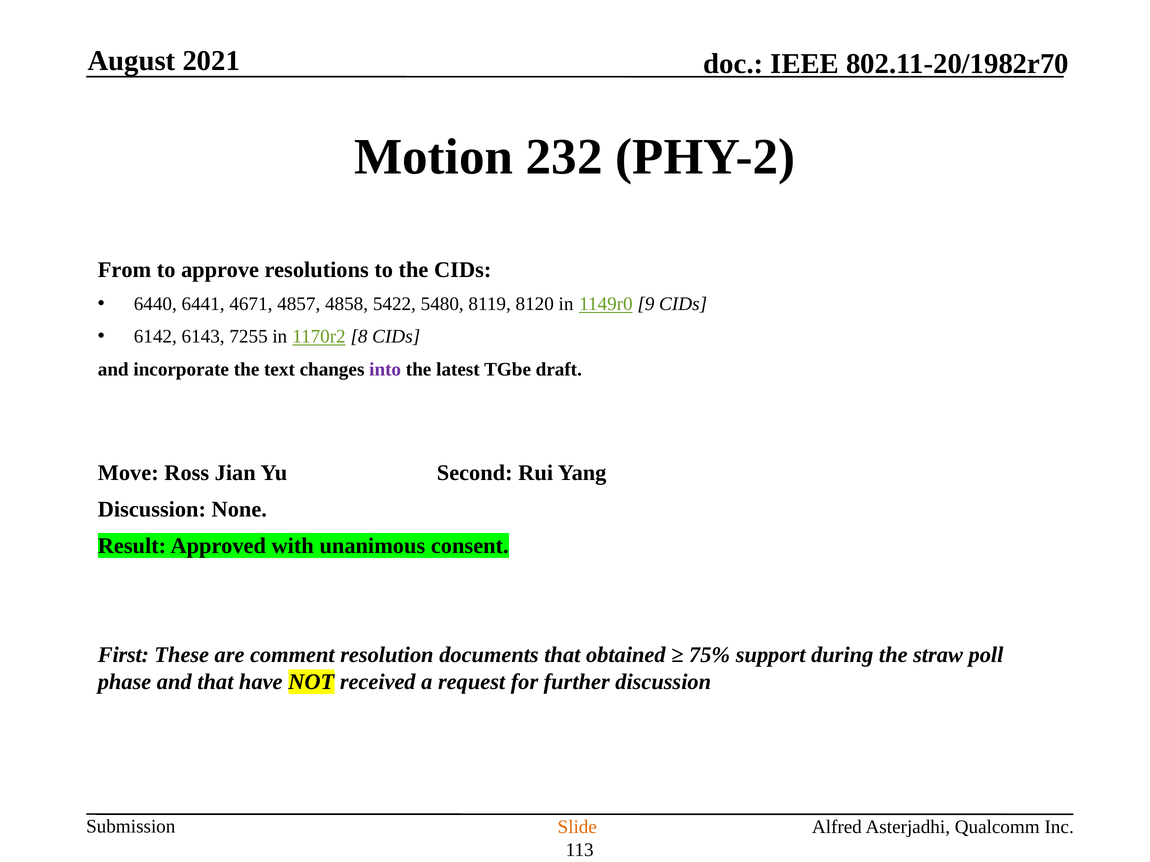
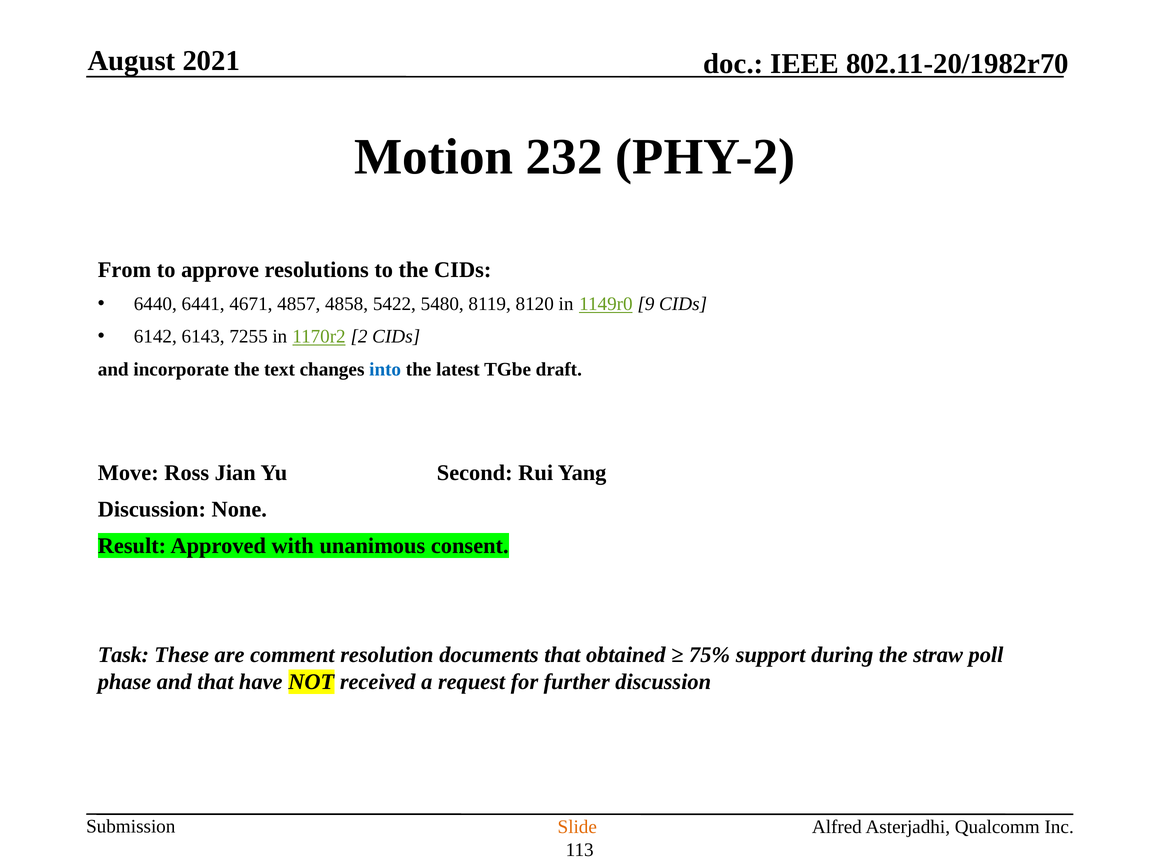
8: 8 -> 2
into colour: purple -> blue
First: First -> Task
